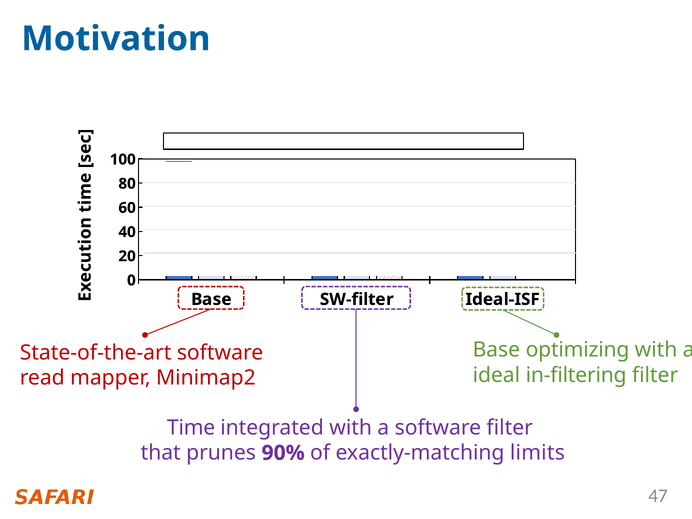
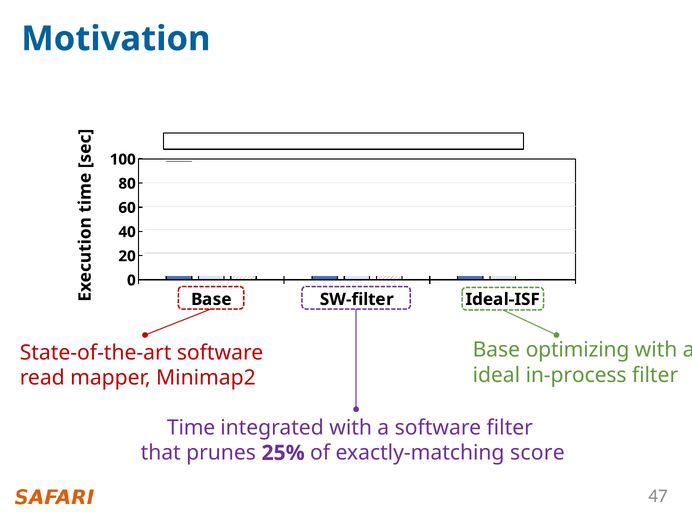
in-filtering: in-filtering -> in-process
90%: 90% -> 25%
limits: limits -> score
